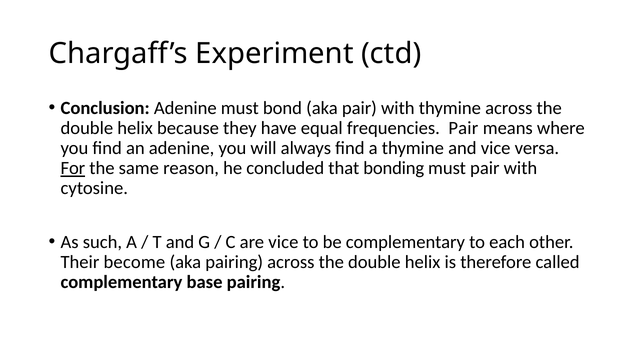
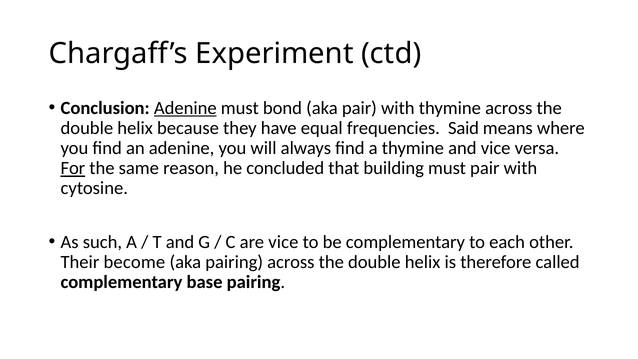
Adenine at (185, 108) underline: none -> present
frequencies Pair: Pair -> Said
bonding: bonding -> building
